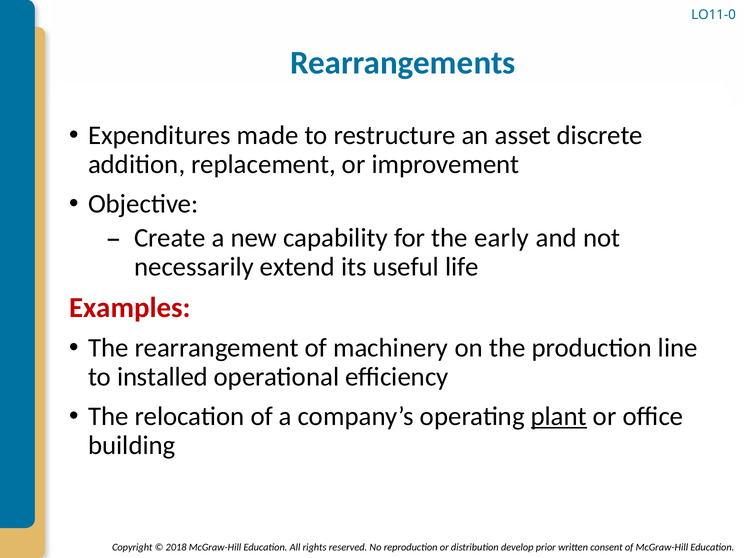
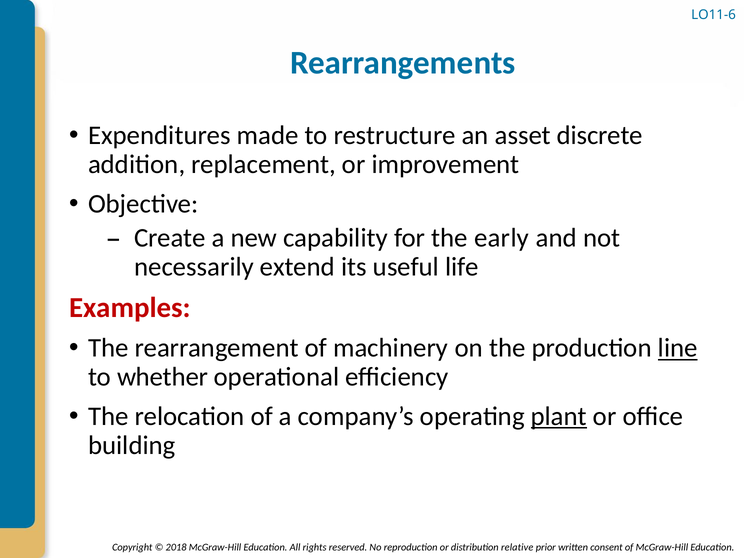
LO11-0: LO11-0 -> LO11-6
line underline: none -> present
installed: installed -> whether
develop: develop -> relative
